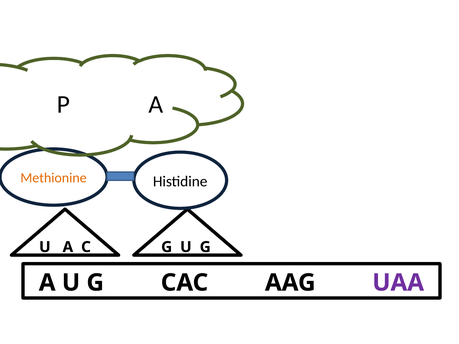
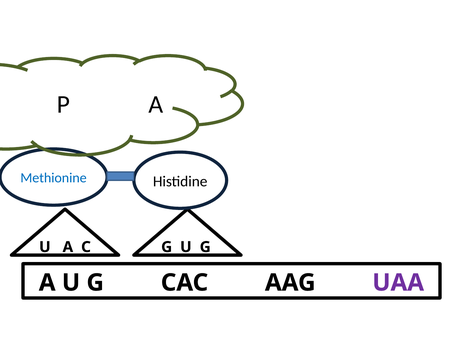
Methionine colour: orange -> blue
